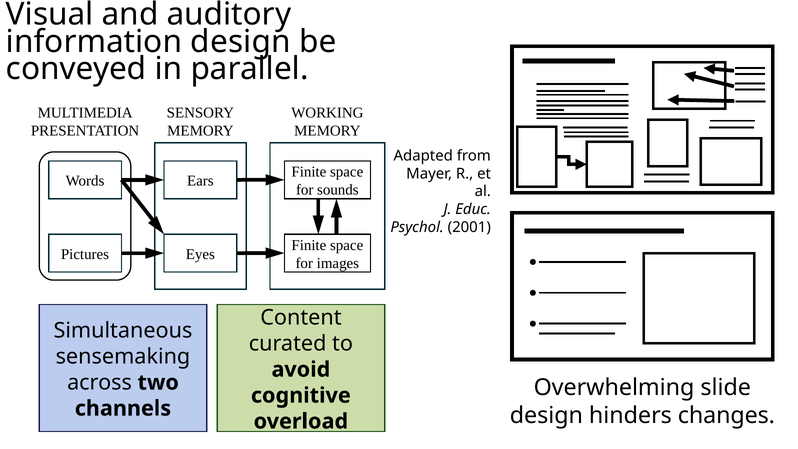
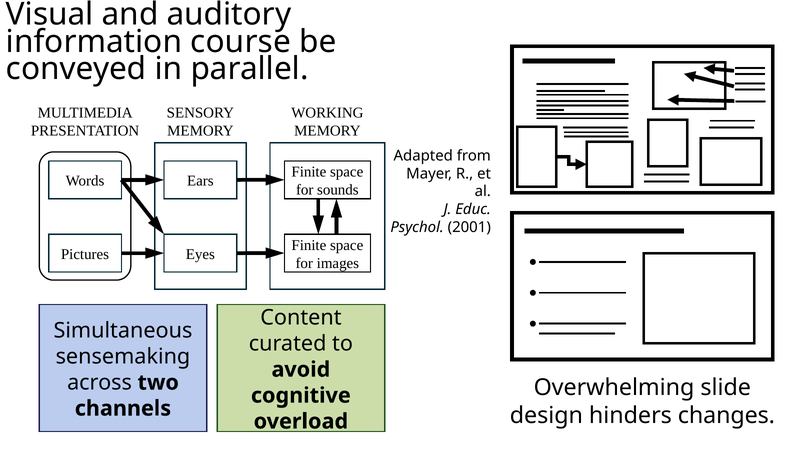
information design: design -> course
